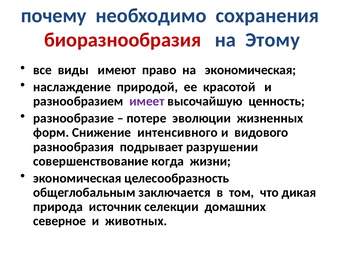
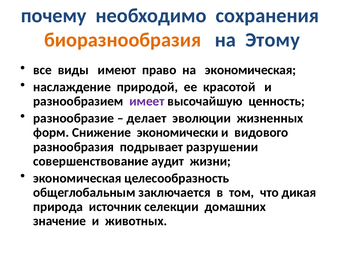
биоразнообразия colour: red -> orange
потере: потере -> делает
интенсивного: интенсивного -> экономически
когда: когда -> аудит
северное: северное -> значение
